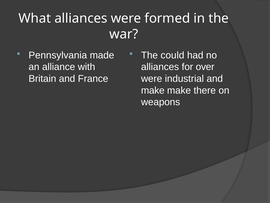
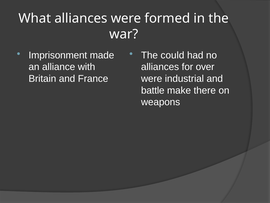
Pennsylvania: Pennsylvania -> Imprisonment
make at (153, 90): make -> battle
